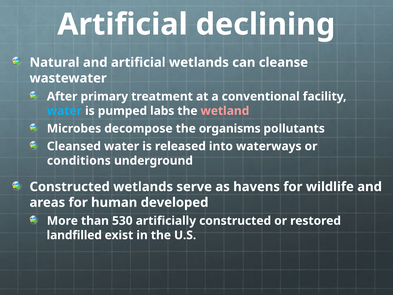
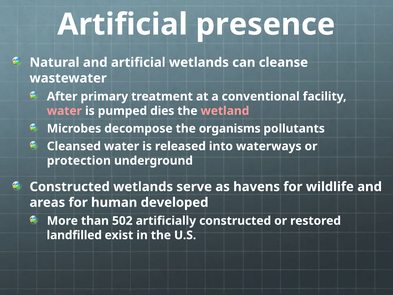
declining: declining -> presence
water at (64, 111) colour: light blue -> pink
labs: labs -> dies
conditions: conditions -> protection
530: 530 -> 502
